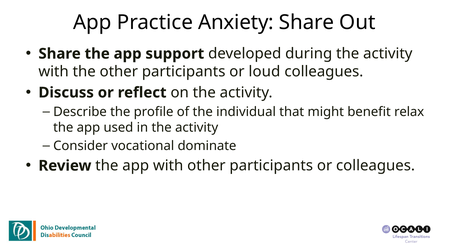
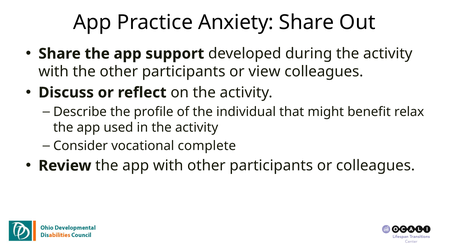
loud: loud -> view
dominate: dominate -> complete
